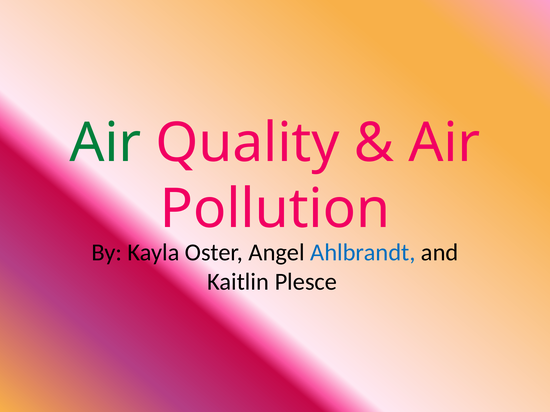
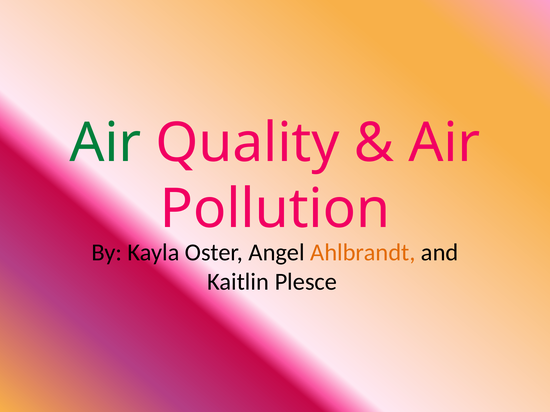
Ahlbrandt colour: blue -> orange
